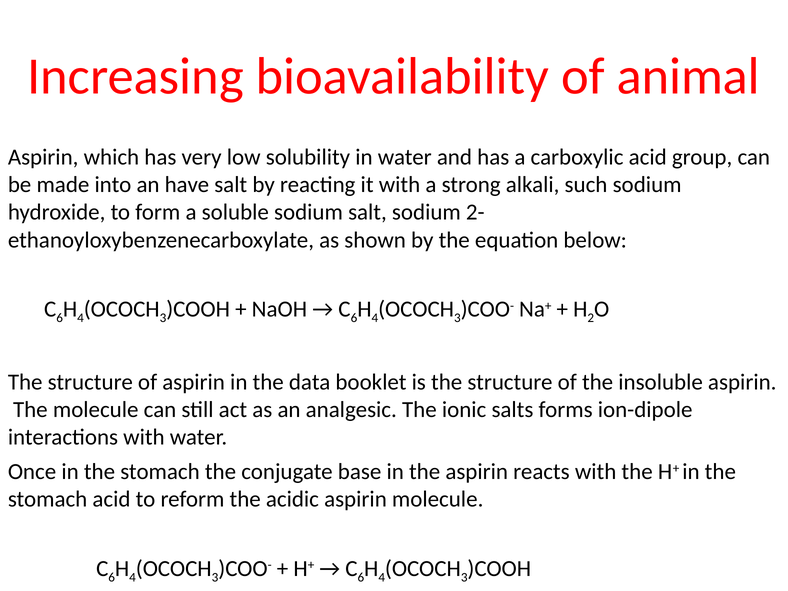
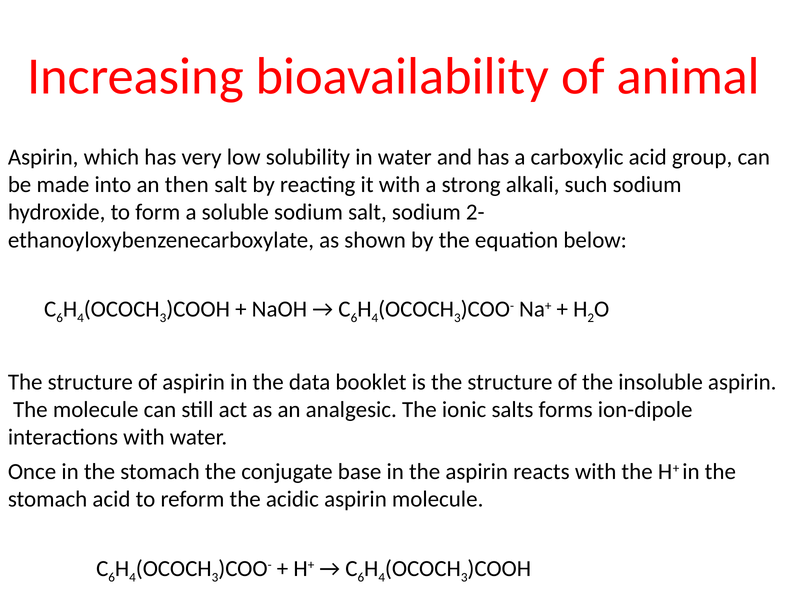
have: have -> then
